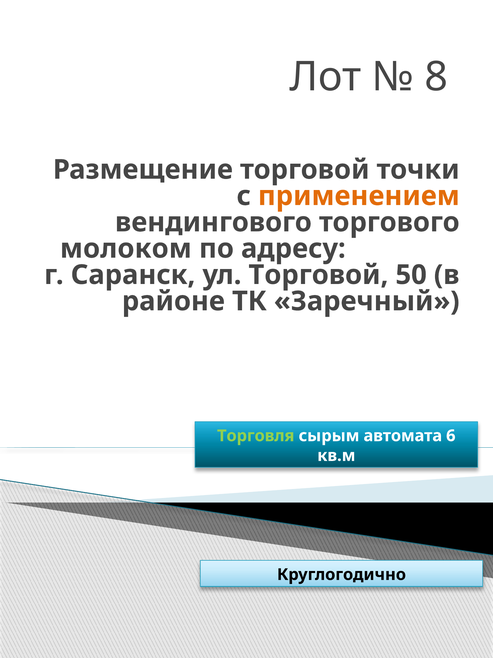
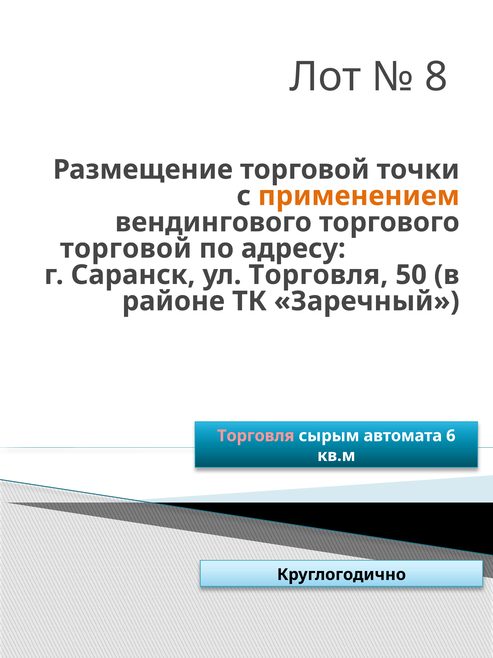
молоком at (126, 248): молоком -> торговой
ул Торговой: Торговой -> Торговля
Торговля at (256, 435) colour: light green -> pink
